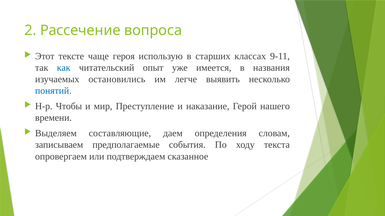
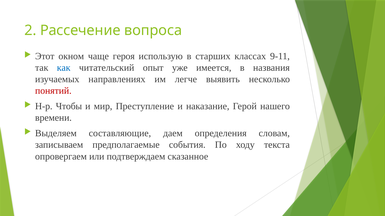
тексте: тексте -> окном
остановились: остановились -> направлениях
понятий colour: blue -> red
